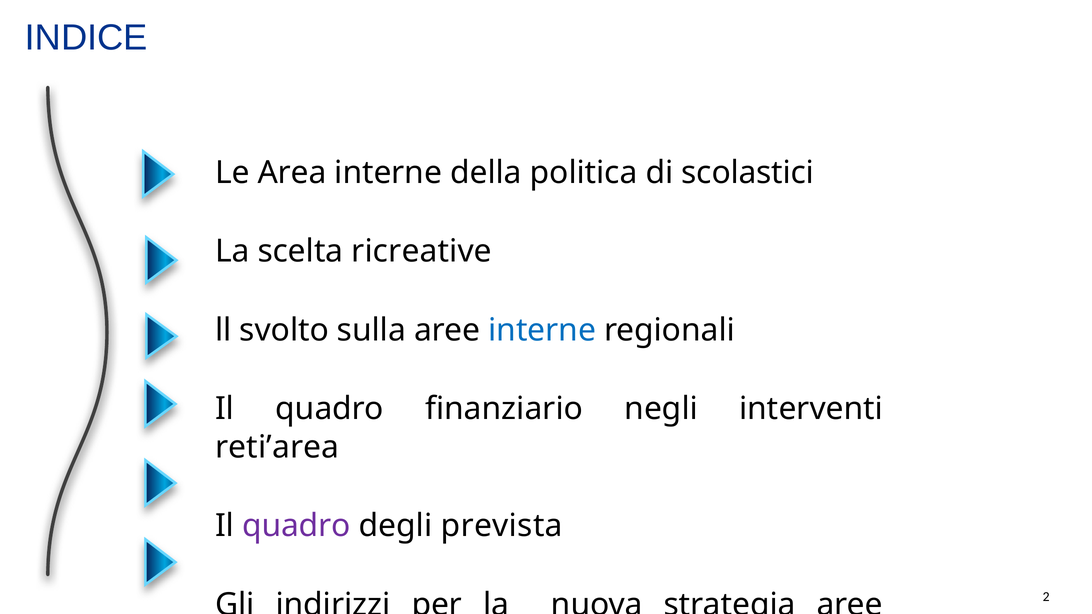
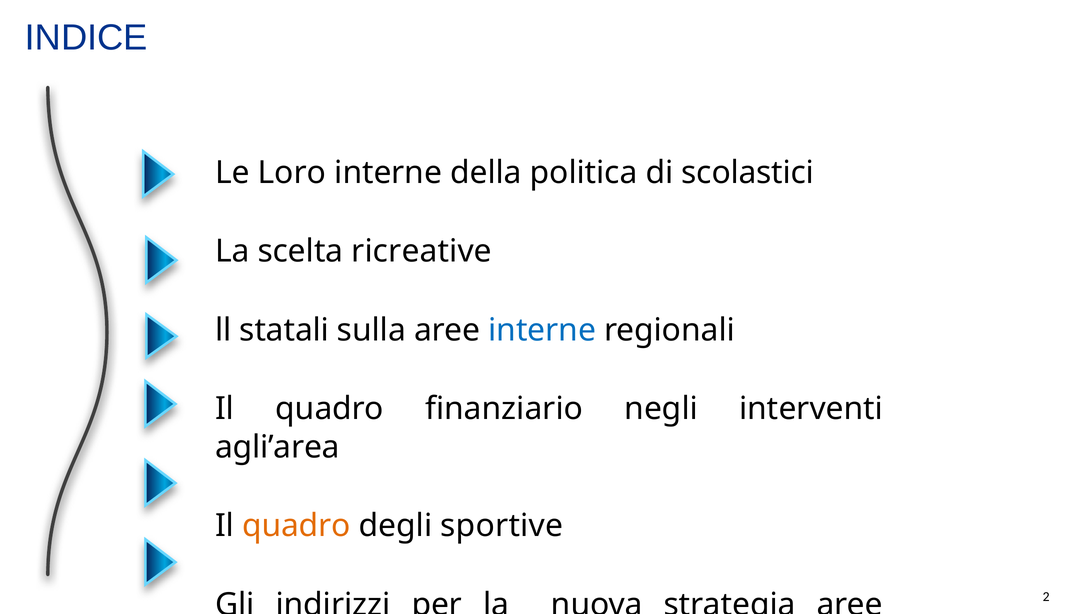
Area: Area -> Loro
svolto: svolto -> statali
reti’area: reti’area -> agli’area
quadro at (296, 526) colour: purple -> orange
prevista: prevista -> sportive
